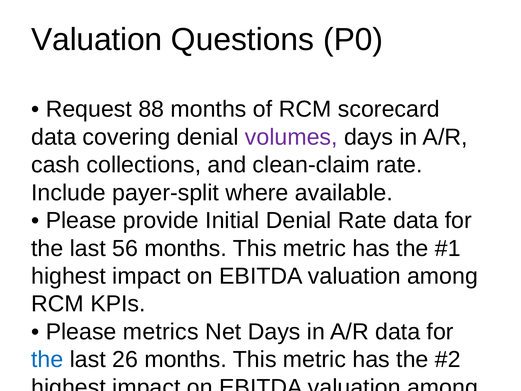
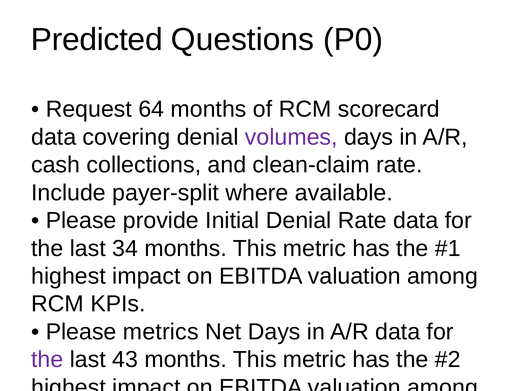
Valuation at (97, 40): Valuation -> Predicted
88: 88 -> 64
56: 56 -> 34
the at (47, 359) colour: blue -> purple
26: 26 -> 43
